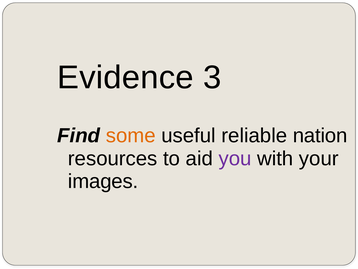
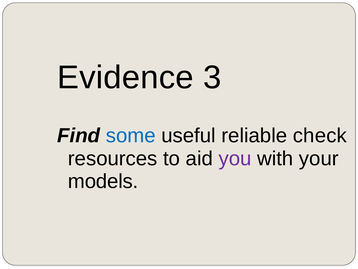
some colour: orange -> blue
nation: nation -> check
images: images -> models
